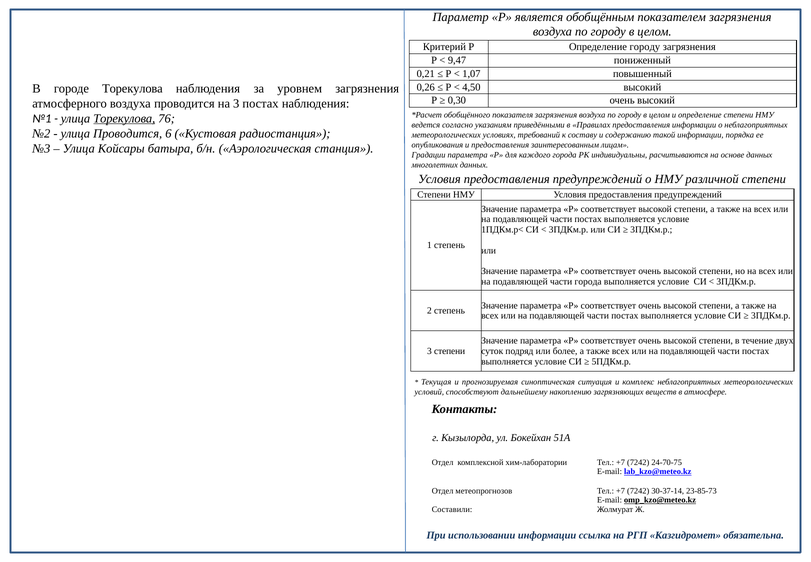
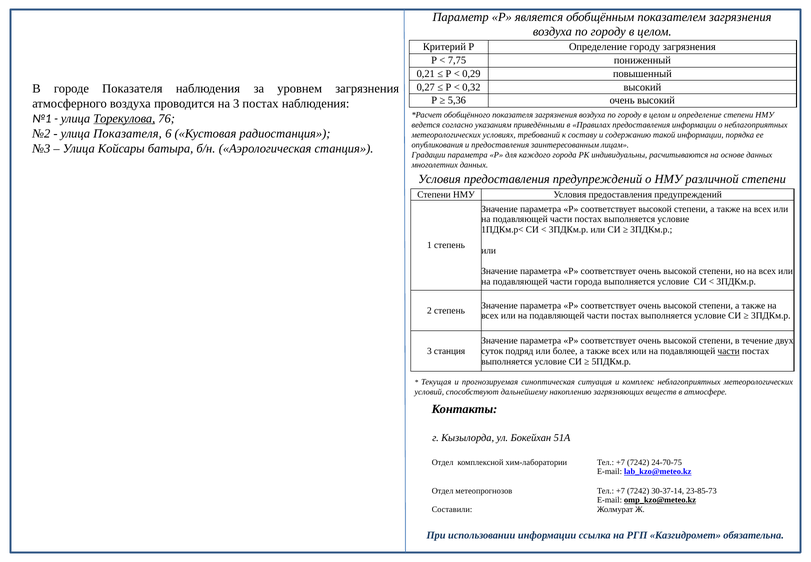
9,47: 9,47 -> 7,75
1,07: 1,07 -> 0,29
0,26: 0,26 -> 0,27
4,50: 4,50 -> 0,32
городе Торекулова: Торекулова -> Показателя
0,30: 0,30 -> 5,36
улица Проводится: Проводится -> Показателя
3 степени: степени -> станция
части at (729, 351) underline: none -> present
